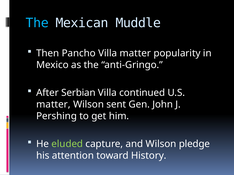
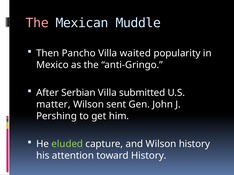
The at (37, 23) colour: light blue -> pink
Villa matter: matter -> waited
continued: continued -> submitted
Wilson pledge: pledge -> history
